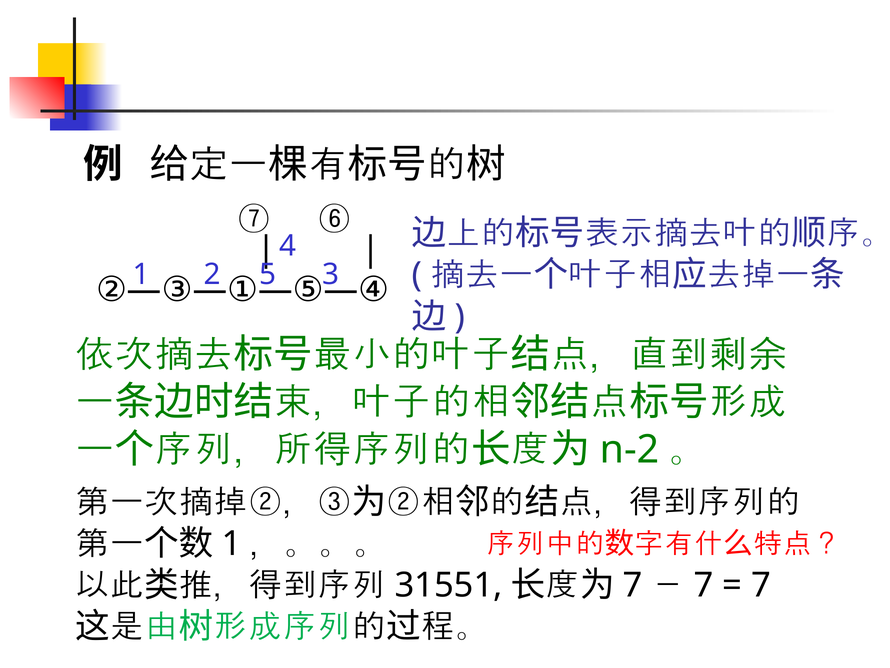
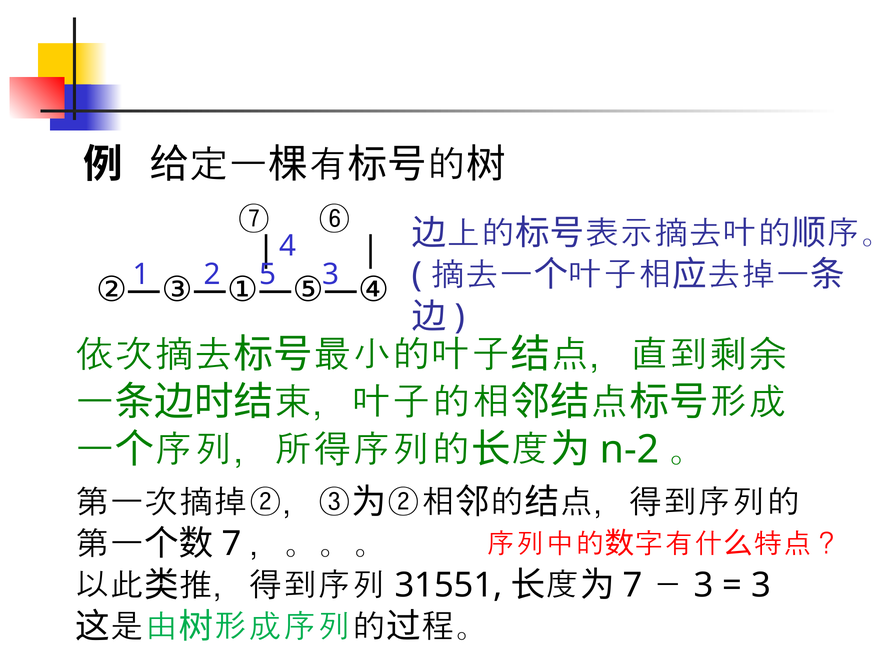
1 at (232, 543): 1 -> 7
7 at (704, 585): 7 -> 3
7 at (761, 585): 7 -> 3
